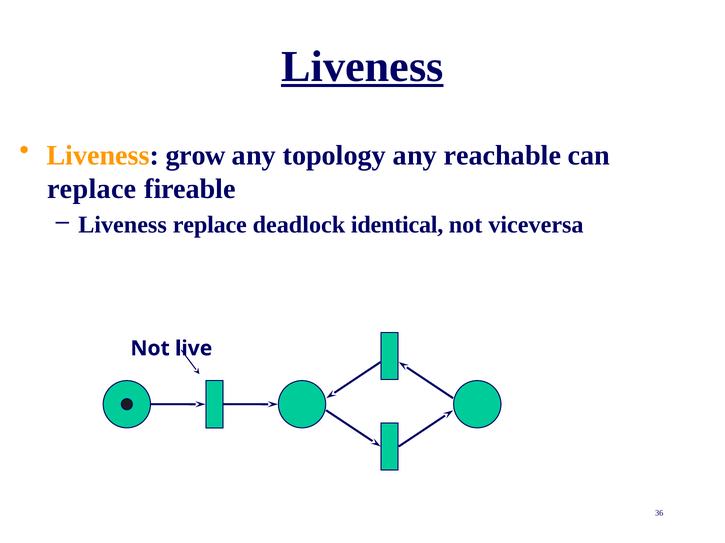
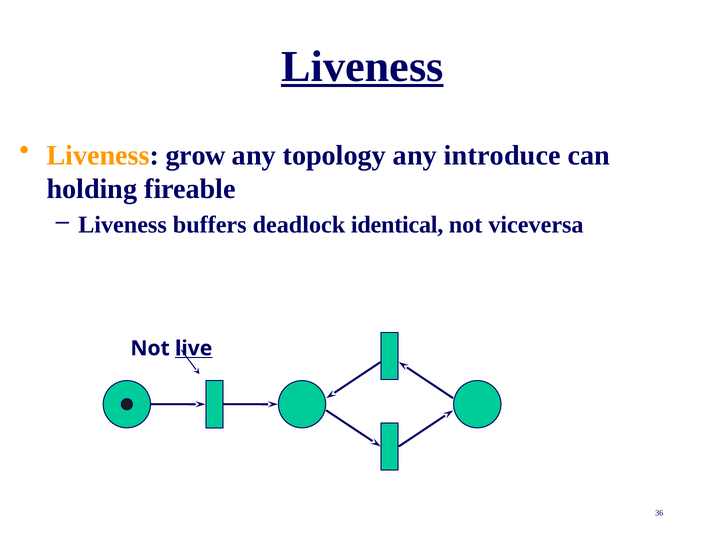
reachable: reachable -> introduce
replace at (92, 189): replace -> holding
Liveness replace: replace -> buffers
live underline: none -> present
